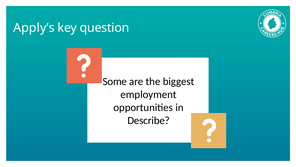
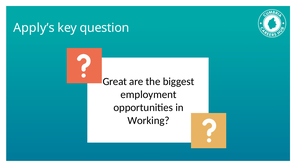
Some: Some -> Great
Describe: Describe -> Working
